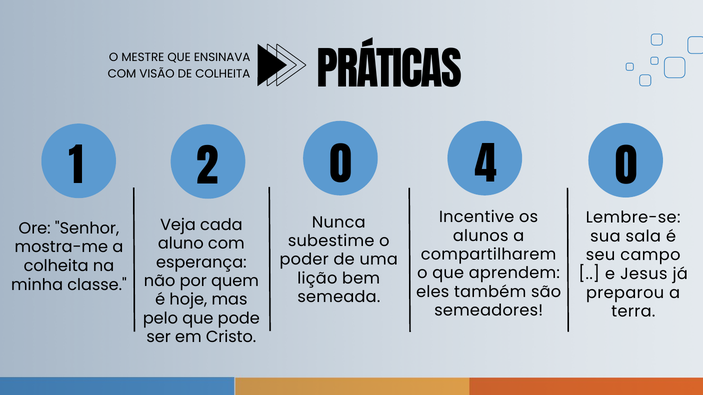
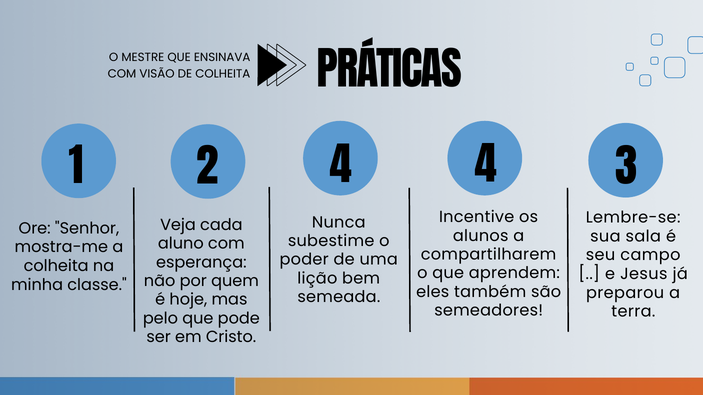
2 0: 0 -> 4
4 0: 0 -> 3
